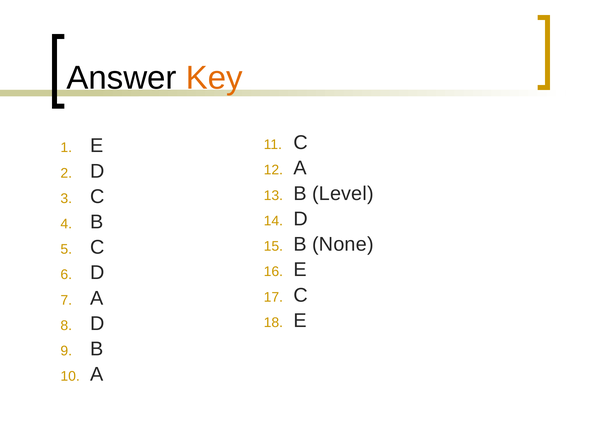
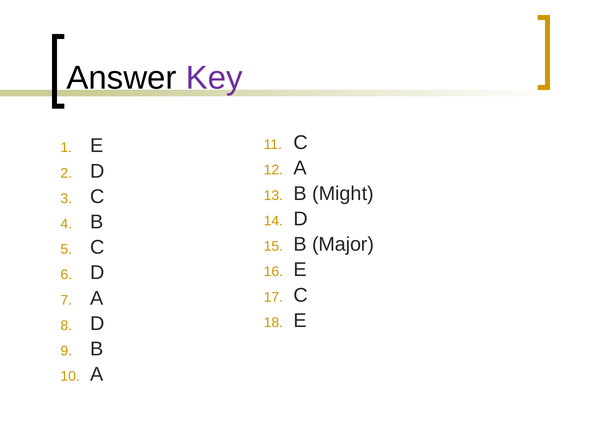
Key colour: orange -> purple
Level: Level -> Might
None: None -> Major
